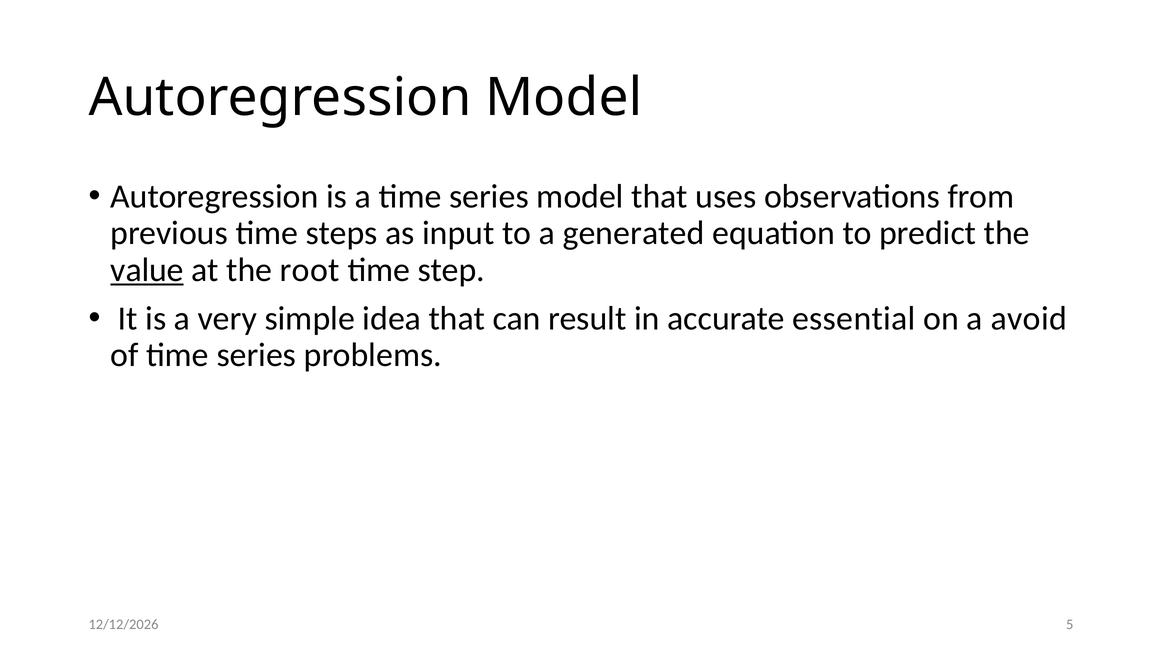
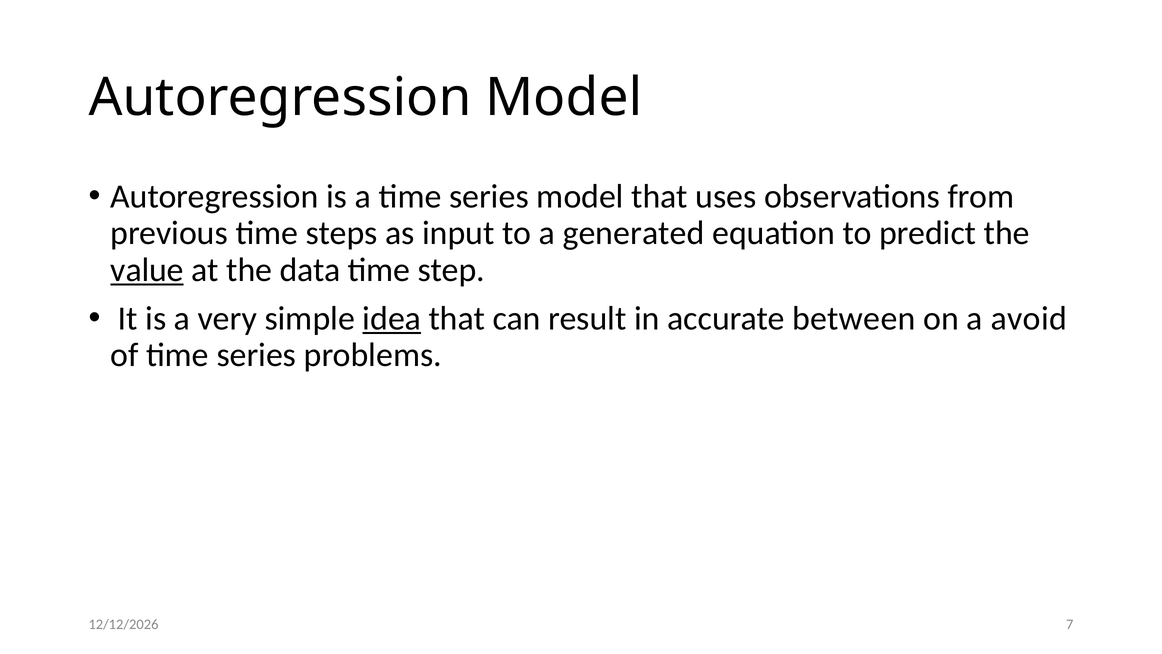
root: root -> data
idea underline: none -> present
essential: essential -> between
5: 5 -> 7
